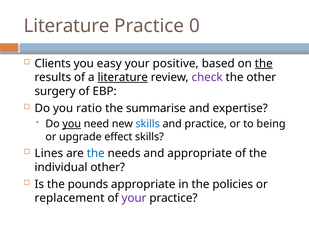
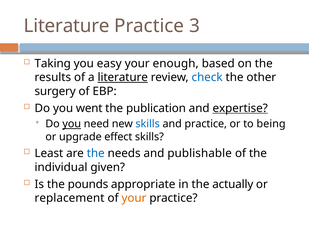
0: 0 -> 3
Clients: Clients -> Taking
positive: positive -> enough
the at (264, 63) underline: present -> none
check colour: purple -> blue
ratio: ratio -> went
summarise: summarise -> publication
expertise underline: none -> present
Lines: Lines -> Least
and appropriate: appropriate -> publishable
individual other: other -> given
policies: policies -> actually
your at (134, 198) colour: purple -> orange
